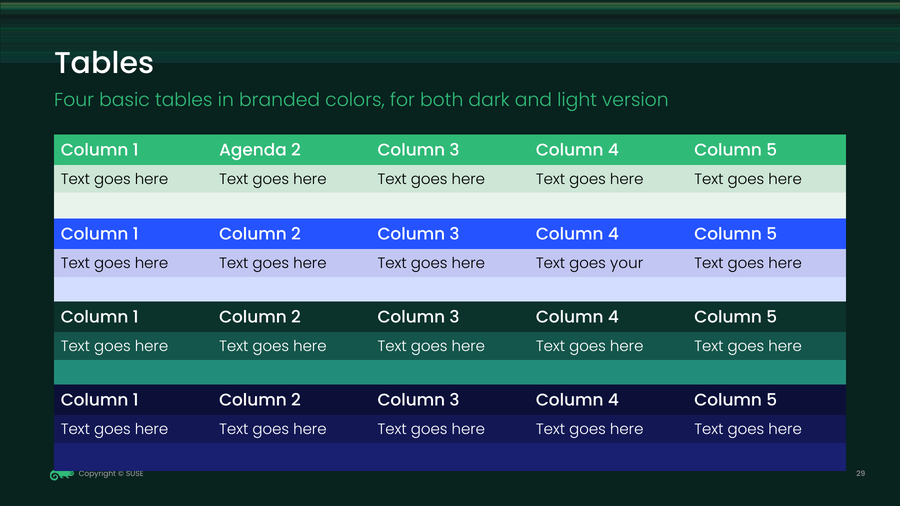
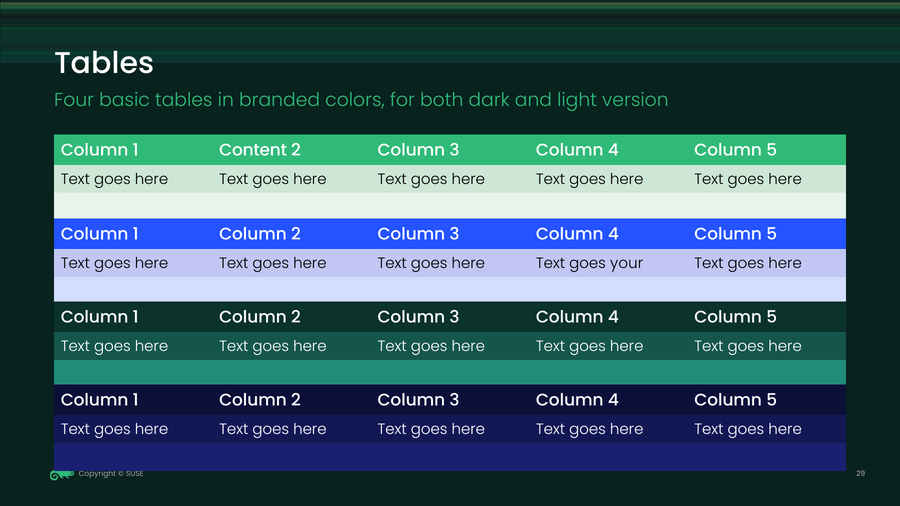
Agenda: Agenda -> Content
